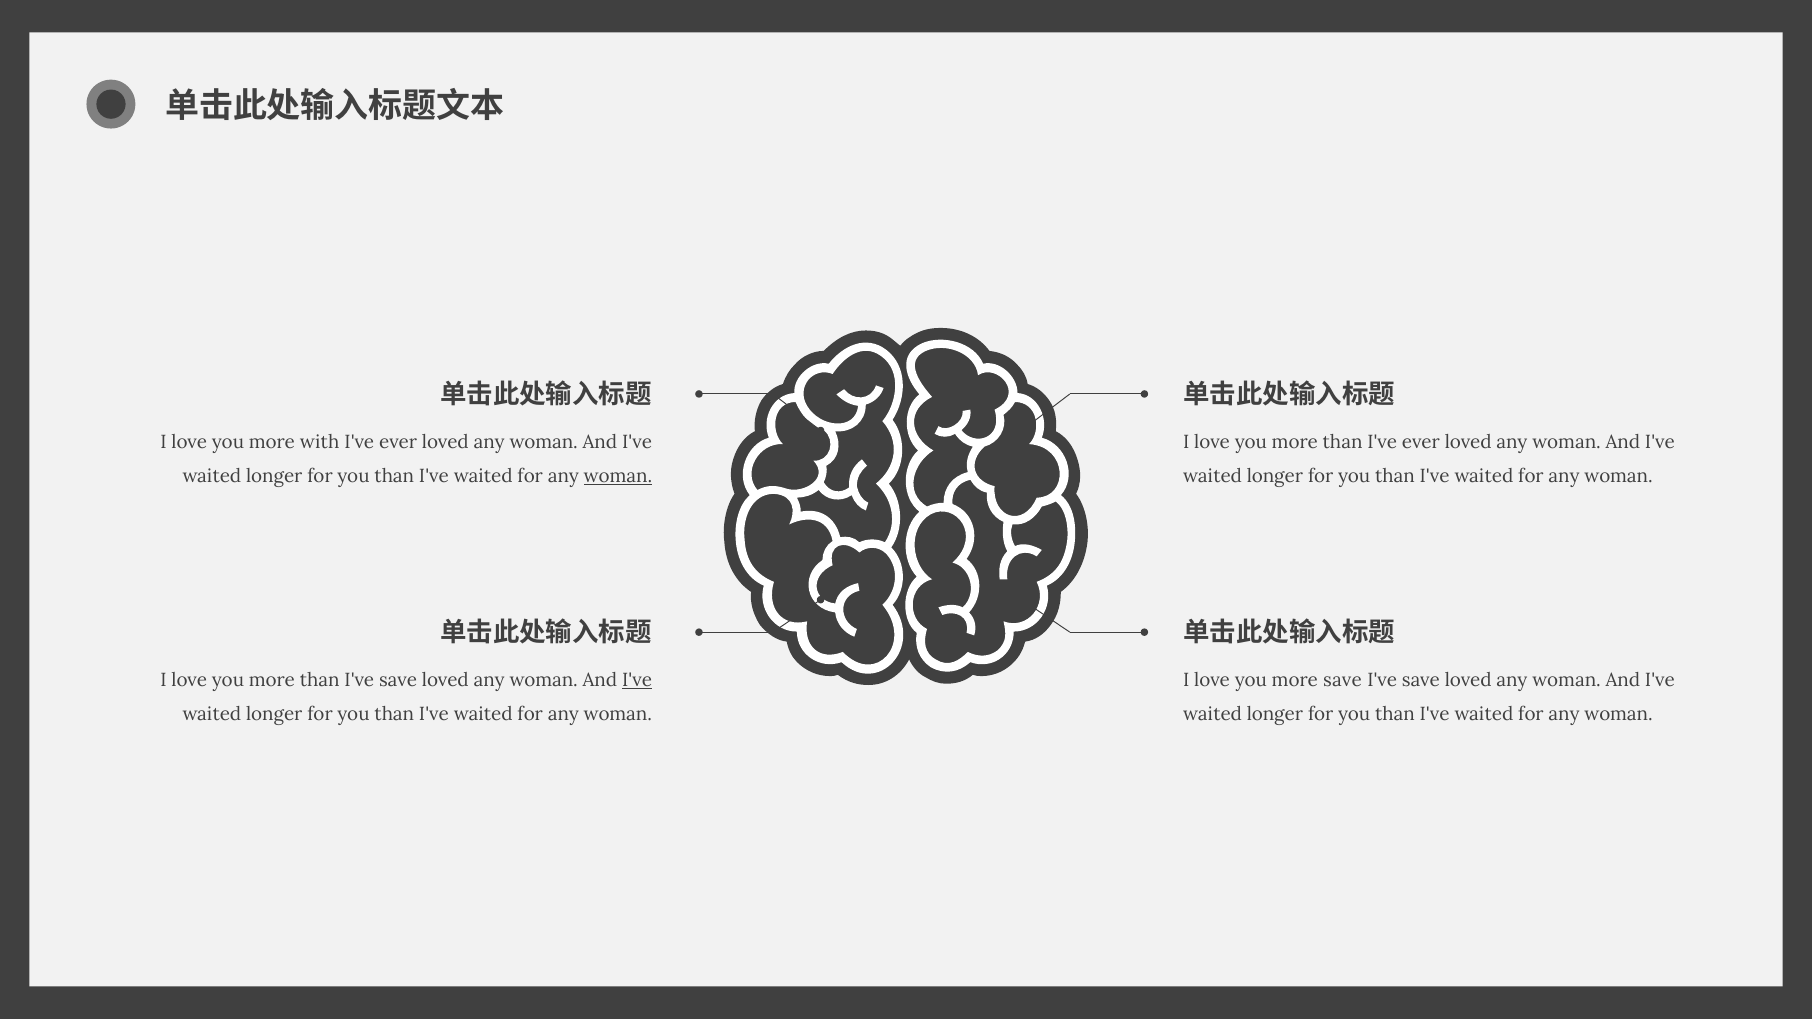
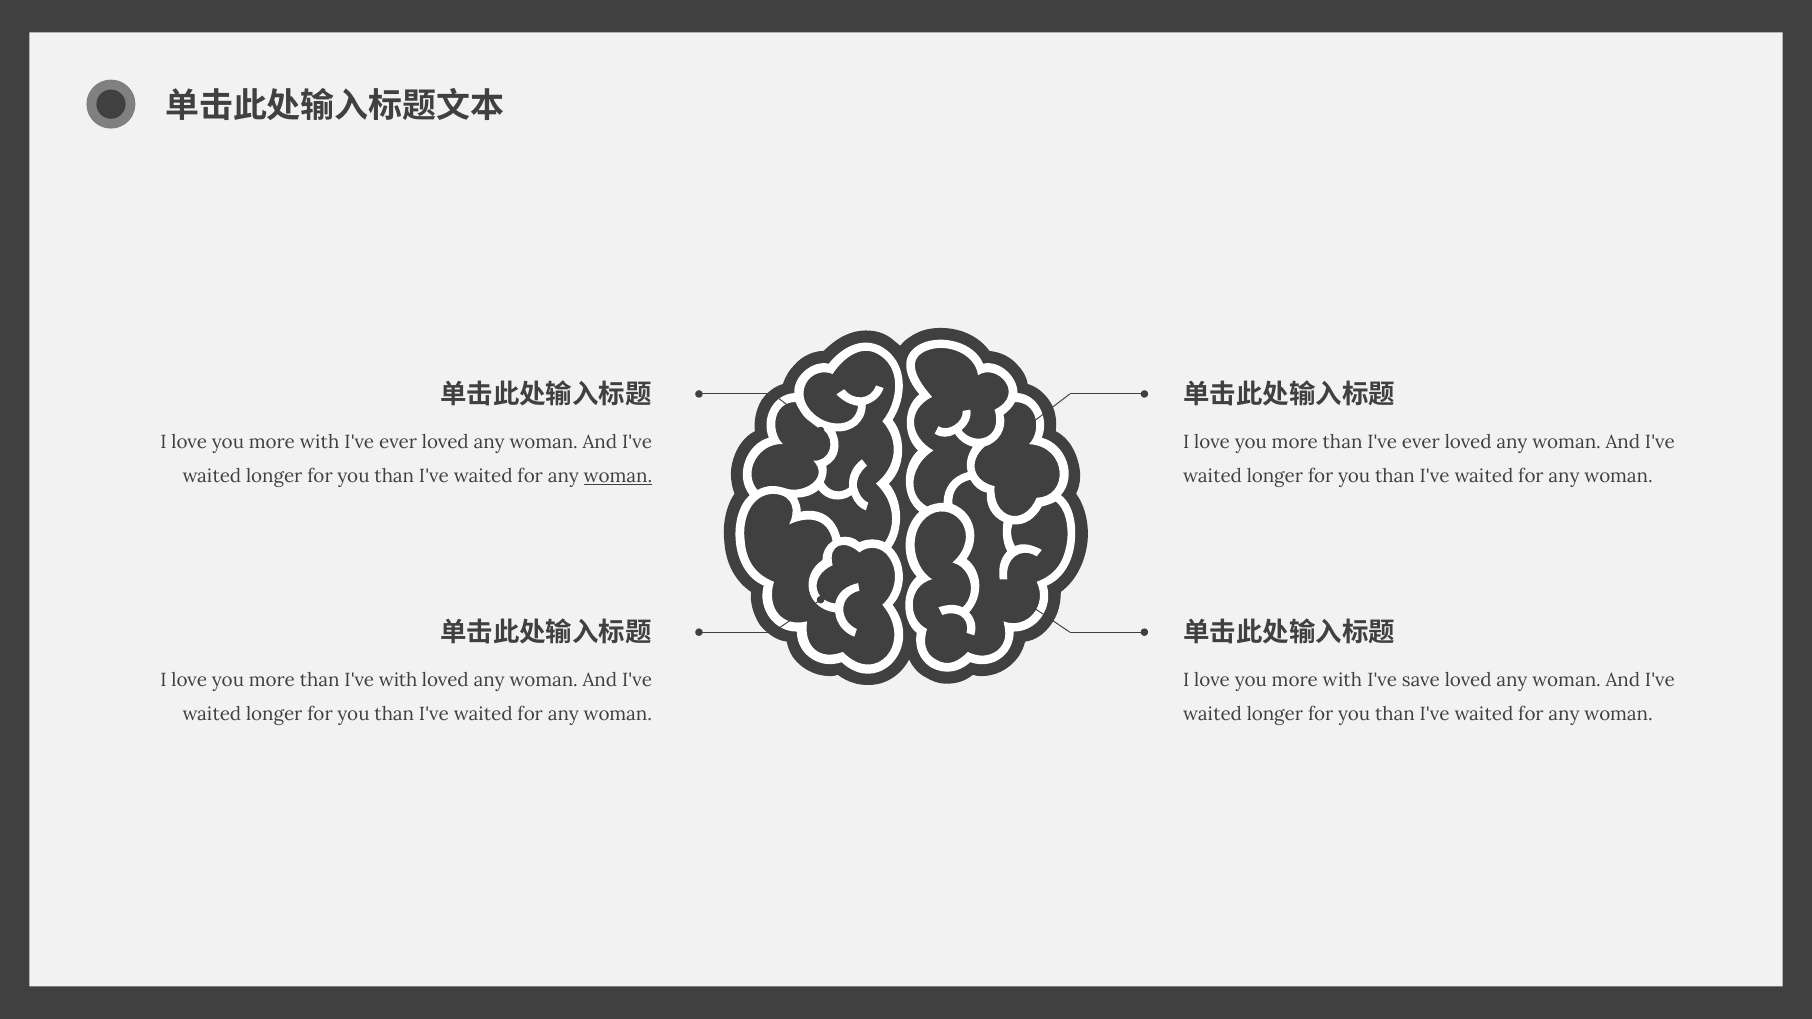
than I've save: save -> with
I've at (637, 680) underline: present -> none
save at (1342, 681): save -> with
